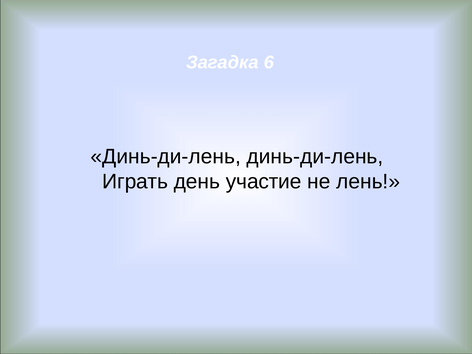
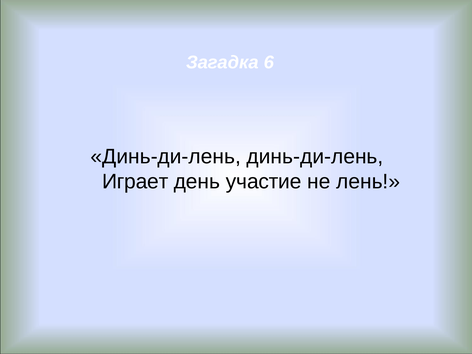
Играть: Играть -> Играет
